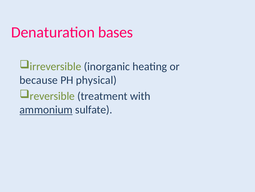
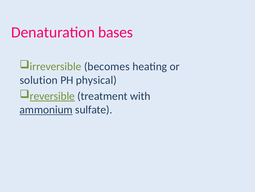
inorganic: inorganic -> becomes
because: because -> solution
reversible underline: none -> present
